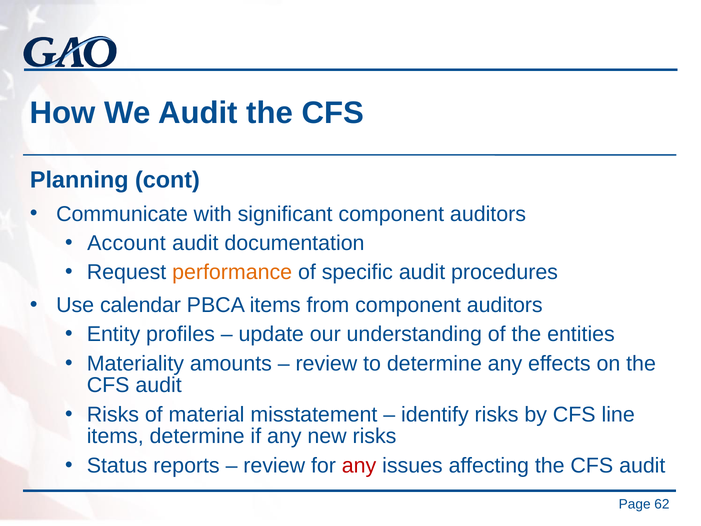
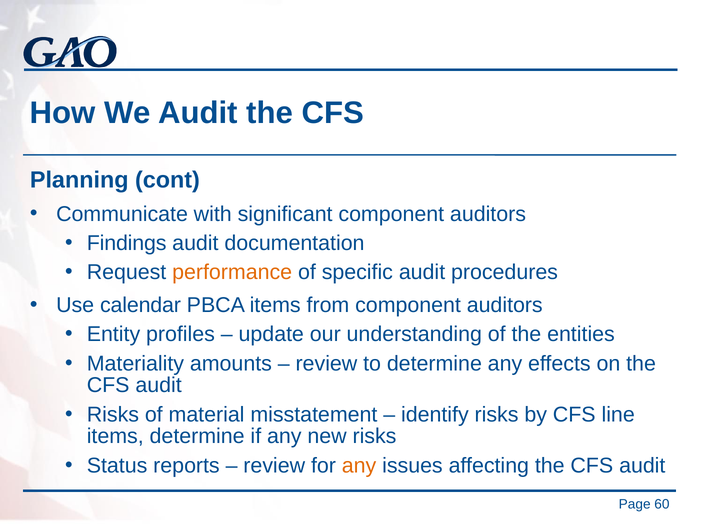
Account: Account -> Findings
any at (359, 465) colour: red -> orange
62: 62 -> 60
